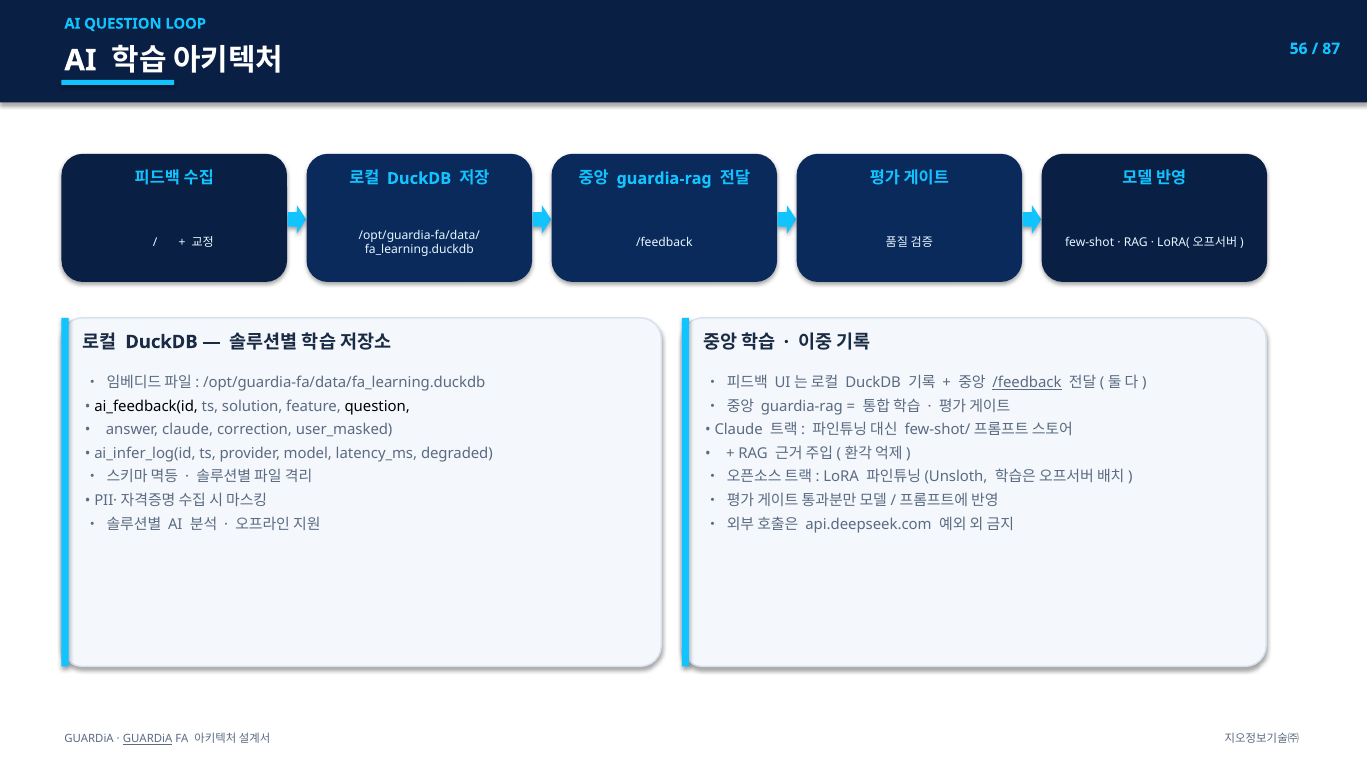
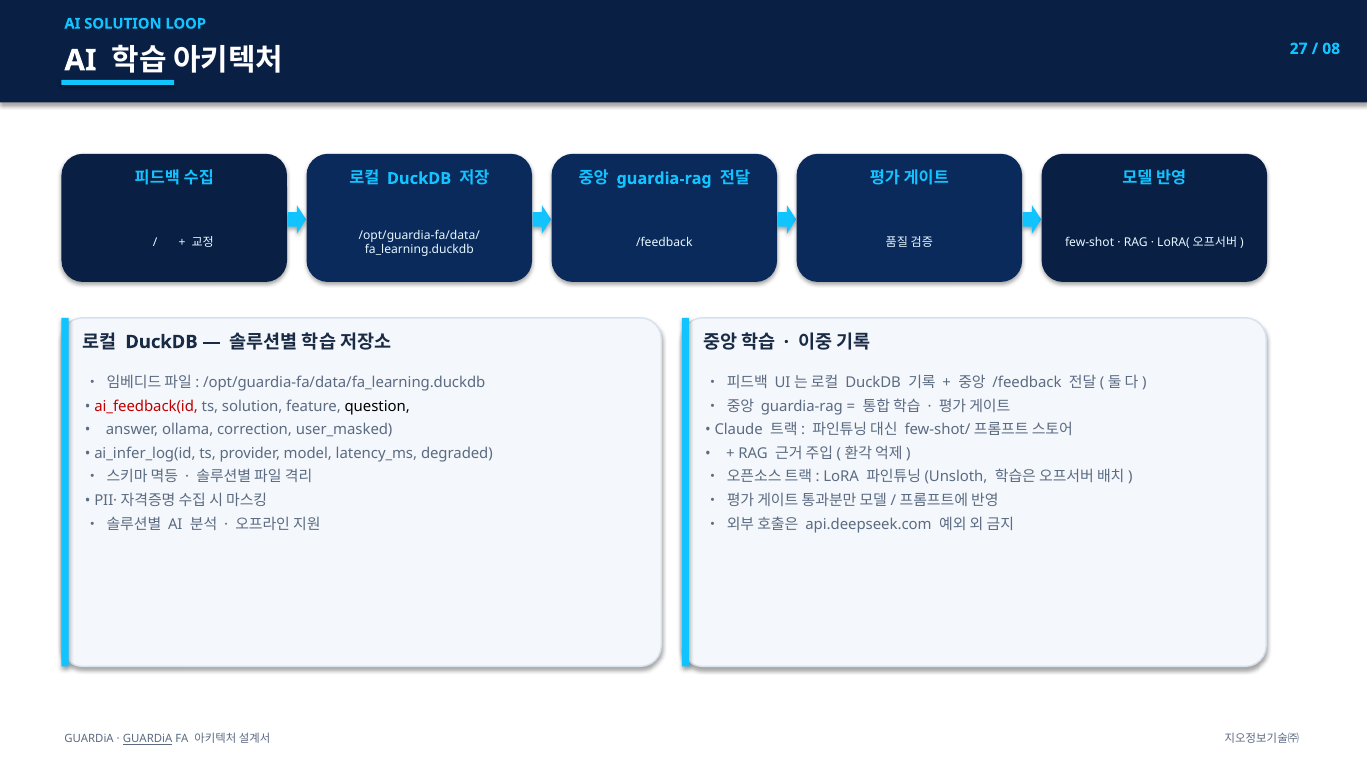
AI QUESTION: QUESTION -> SOLUTION
56: 56 -> 27
87: 87 -> 08
/feedback at (1027, 383) underline: present -> none
ai_feedback(id colour: black -> red
answer claude: claude -> ollama
